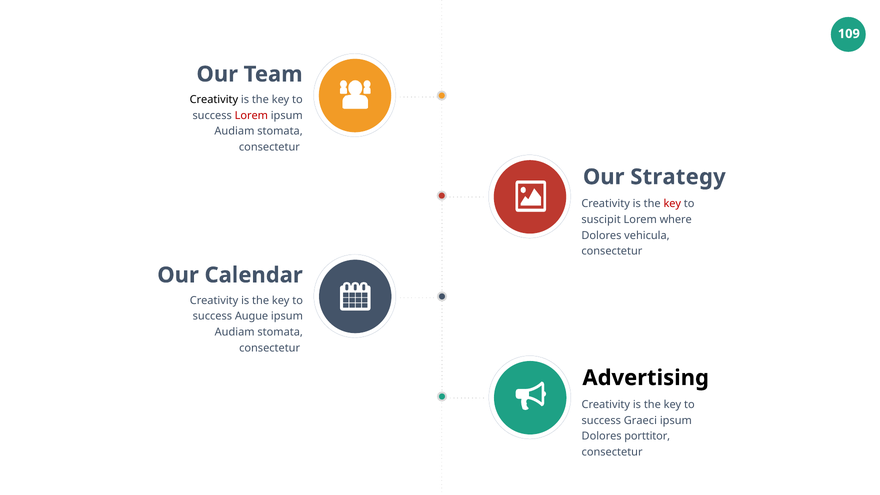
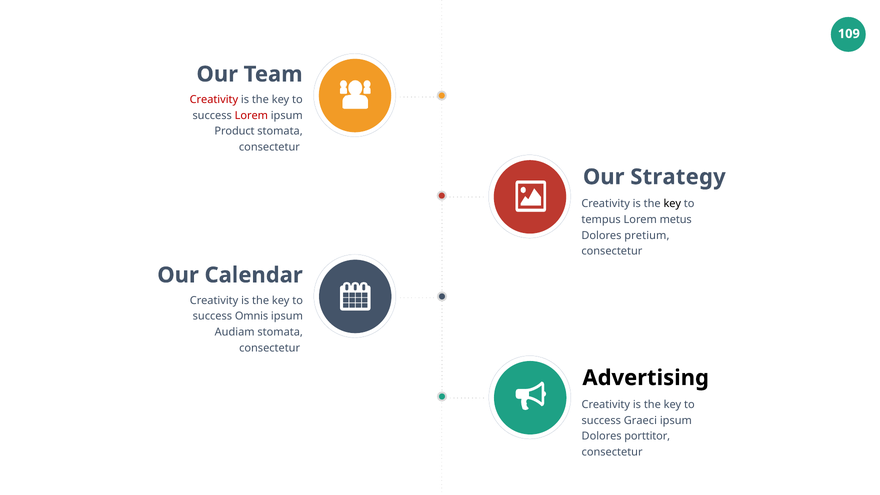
Creativity at (214, 100) colour: black -> red
Audiam at (234, 131): Audiam -> Product
key at (672, 204) colour: red -> black
suscipit: suscipit -> tempus
where: where -> metus
vehicula: vehicula -> pretium
Augue: Augue -> Omnis
